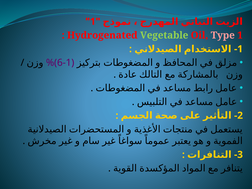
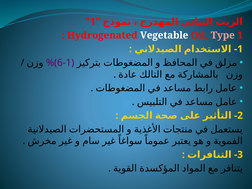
Vegetable colour: light green -> white
